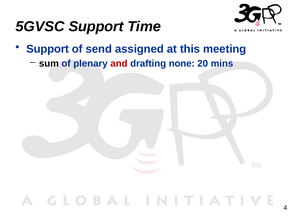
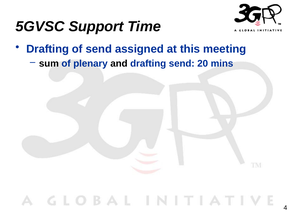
Support at (48, 49): Support -> Drafting
and colour: red -> black
drafting none: none -> send
